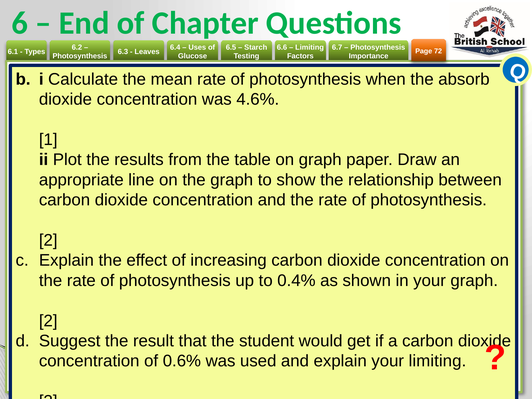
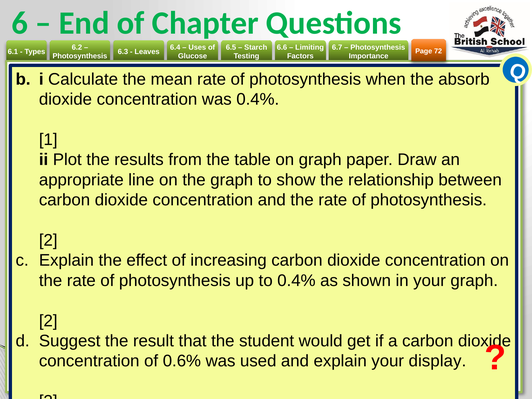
was 4.6%: 4.6% -> 0.4%
your limiting: limiting -> display
